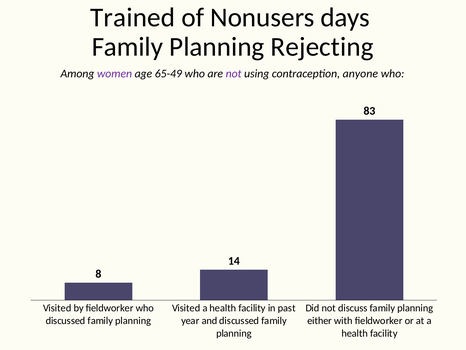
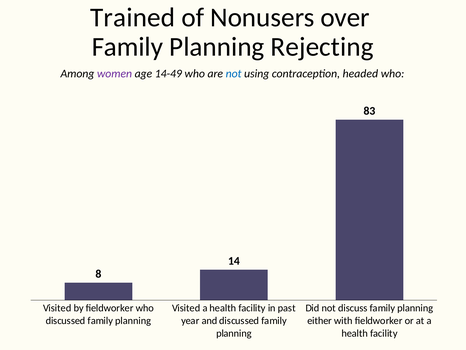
days: days -> over
65-49: 65-49 -> 14-49
not at (234, 74) colour: purple -> blue
anyone: anyone -> headed
